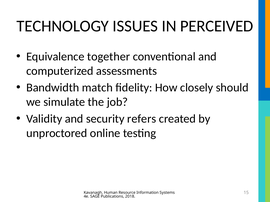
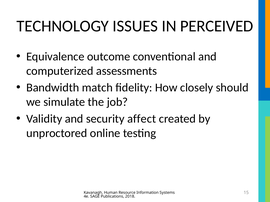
together: together -> outcome
refers: refers -> affect
